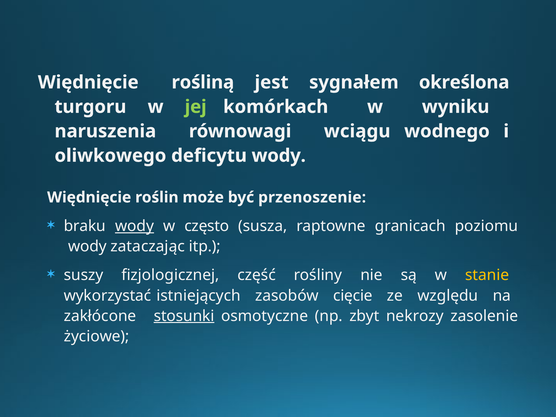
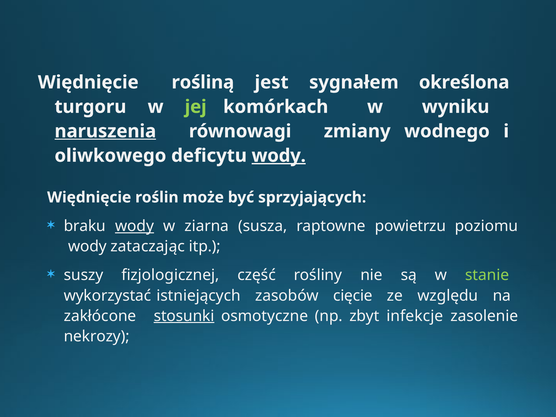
naruszenia underline: none -> present
wciągu: wciągu -> zmiany
wody at (279, 156) underline: none -> present
przenoszenie: przenoszenie -> sprzyjających
często: często -> ziarna
granicach: granicach -> powietrzu
stanie colour: yellow -> light green
nekrozy: nekrozy -> infekcje
życiowe: życiowe -> nekrozy
